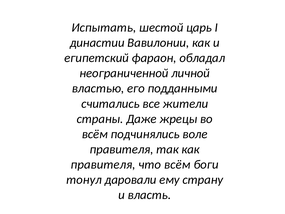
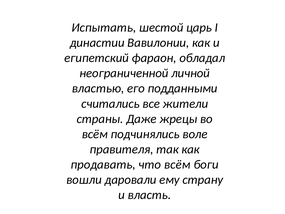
правителя at (103, 164): правителя -> продавать
тонул: тонул -> вошли
